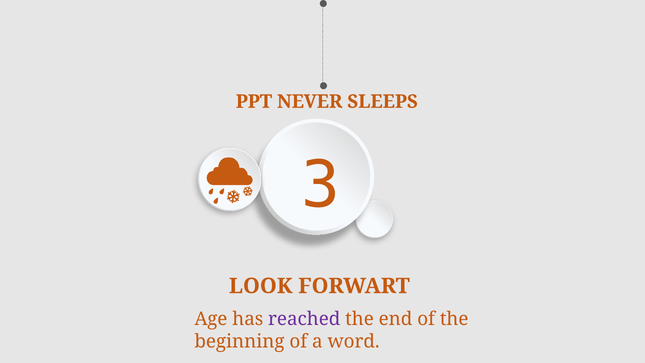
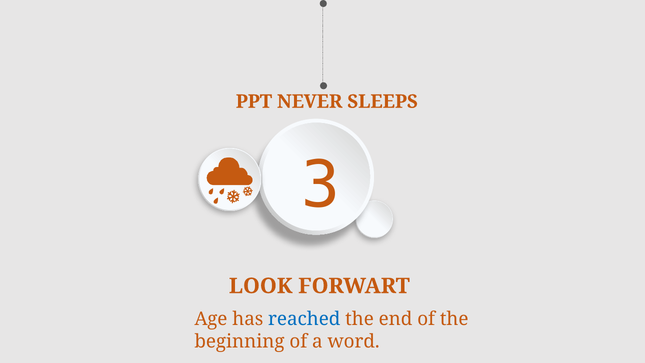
reached colour: purple -> blue
